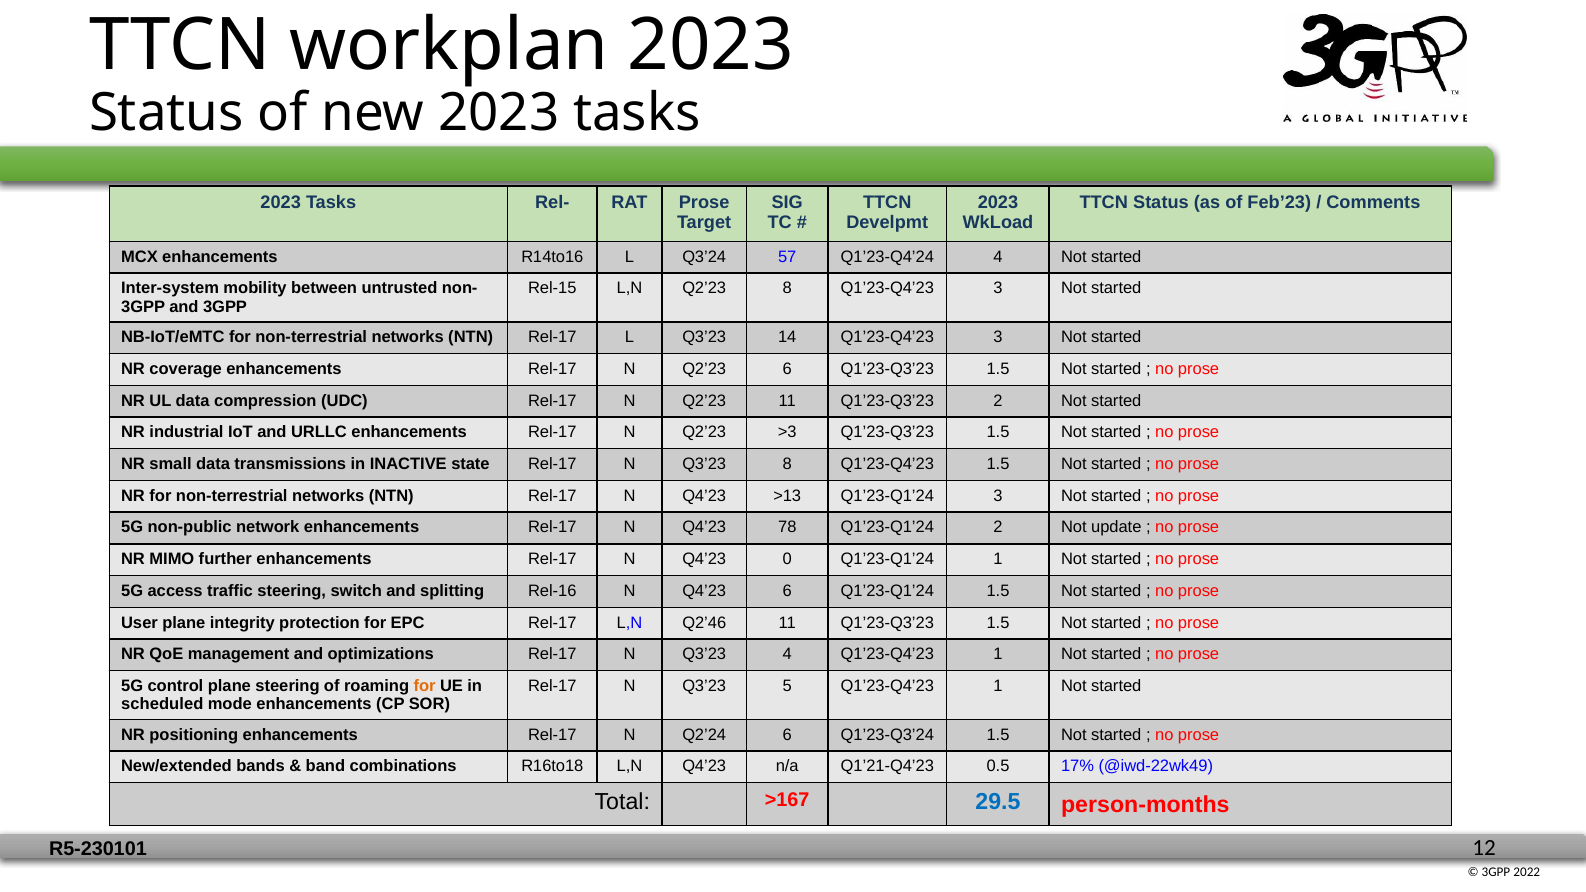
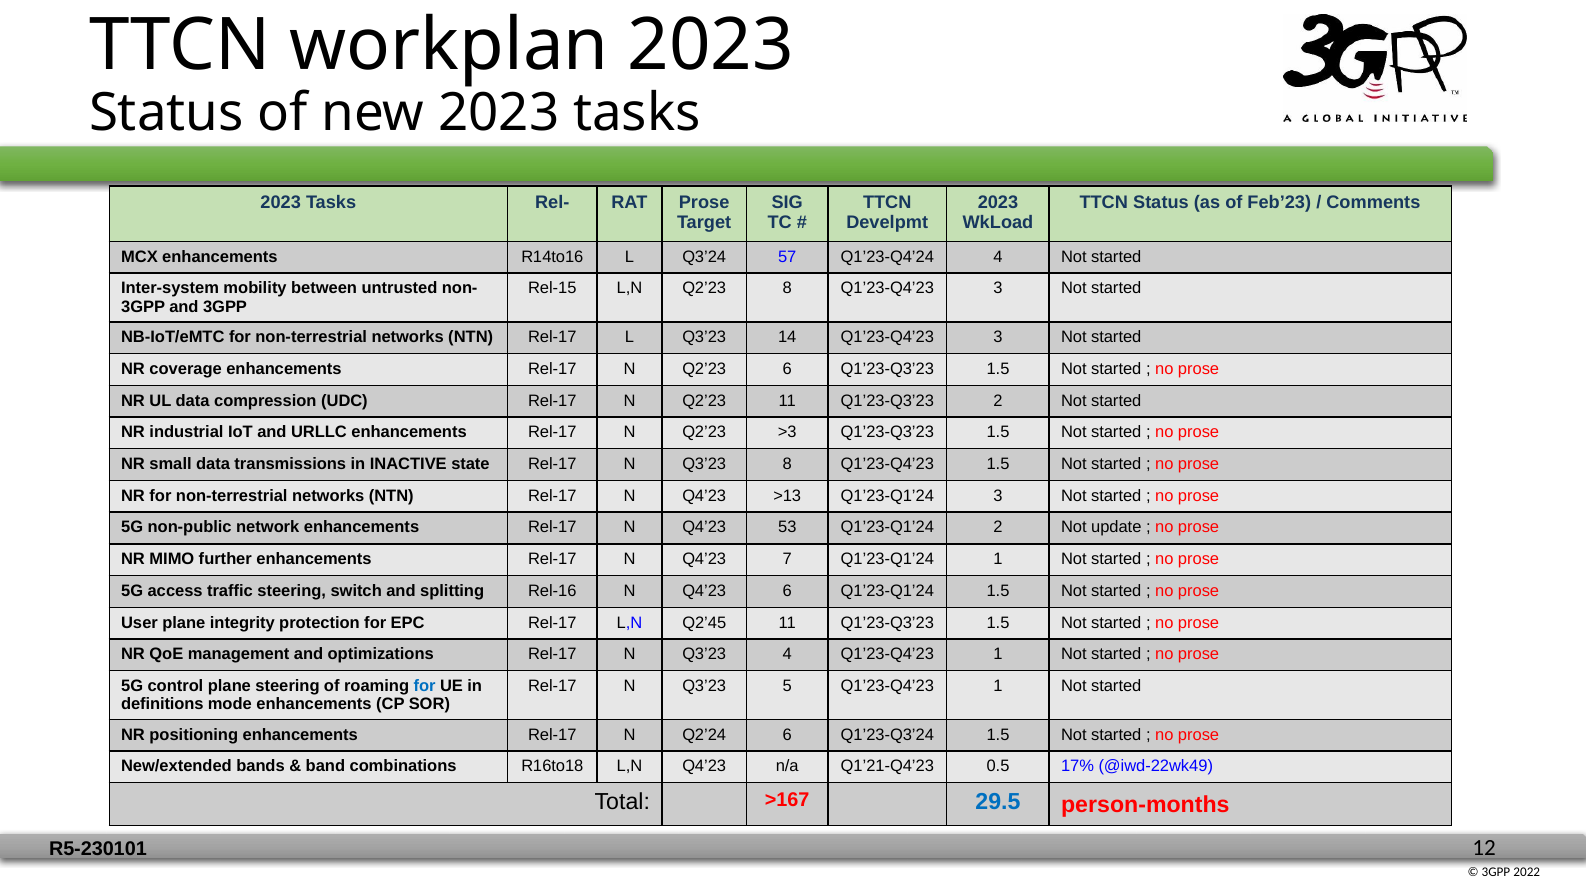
78: 78 -> 53
0: 0 -> 7
Q2’46: Q2’46 -> Q2’45
for at (425, 686) colour: orange -> blue
scheduled: scheduled -> definitions
